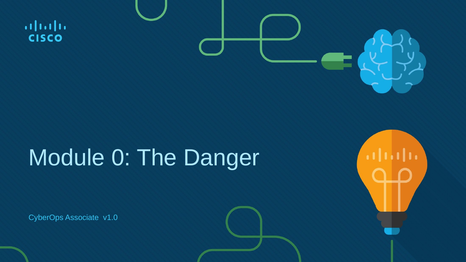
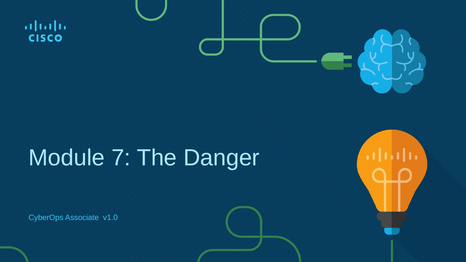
0: 0 -> 7
